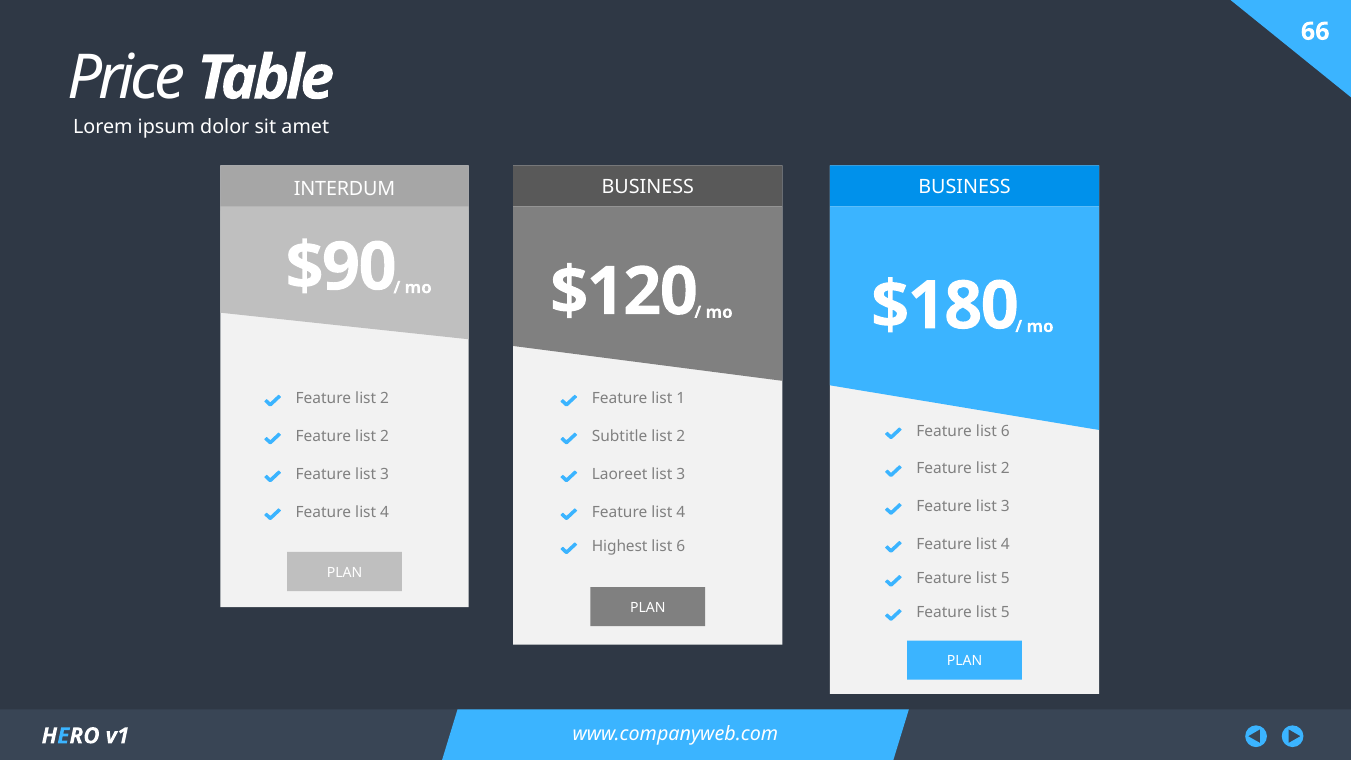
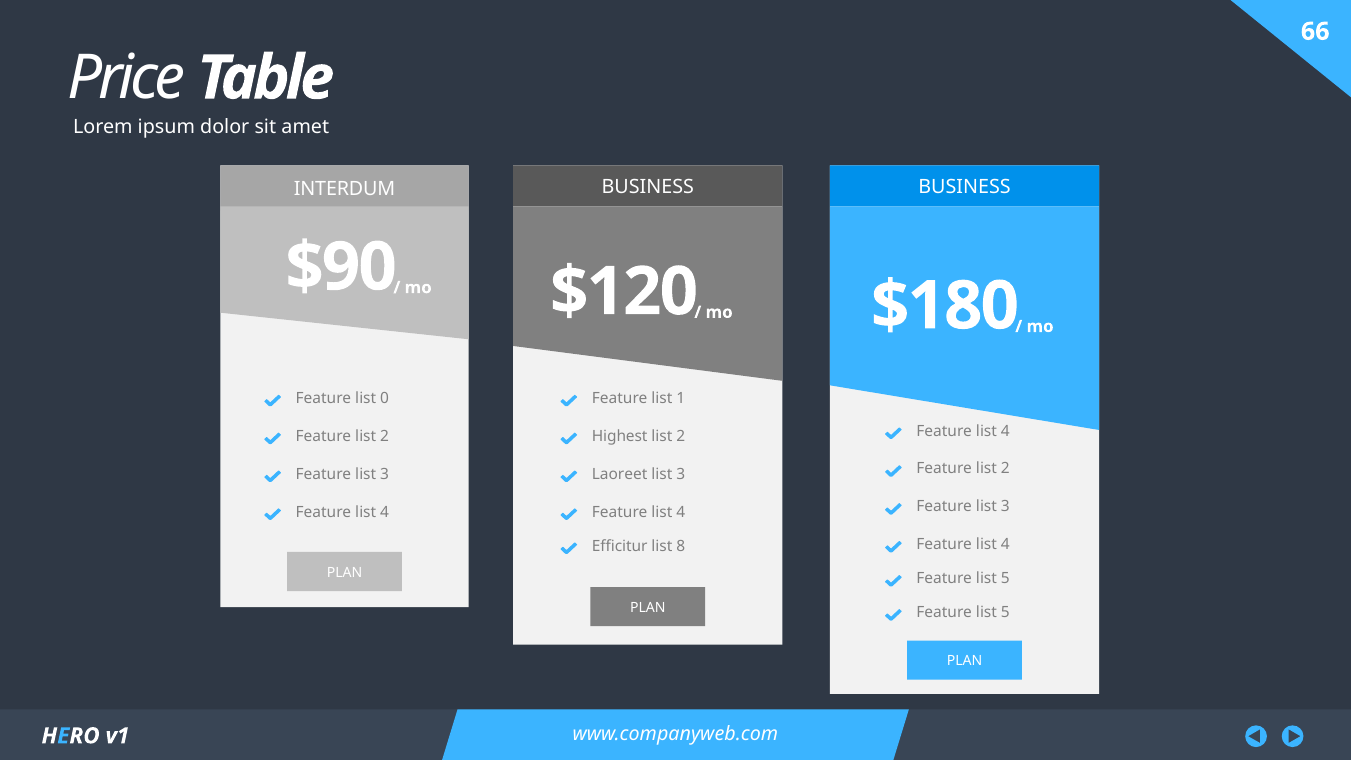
2 at (385, 398): 2 -> 0
6 at (1005, 431): 6 -> 4
Subtitle: Subtitle -> Highest
Highest: Highest -> Efficitur
6 at (681, 546): 6 -> 8
